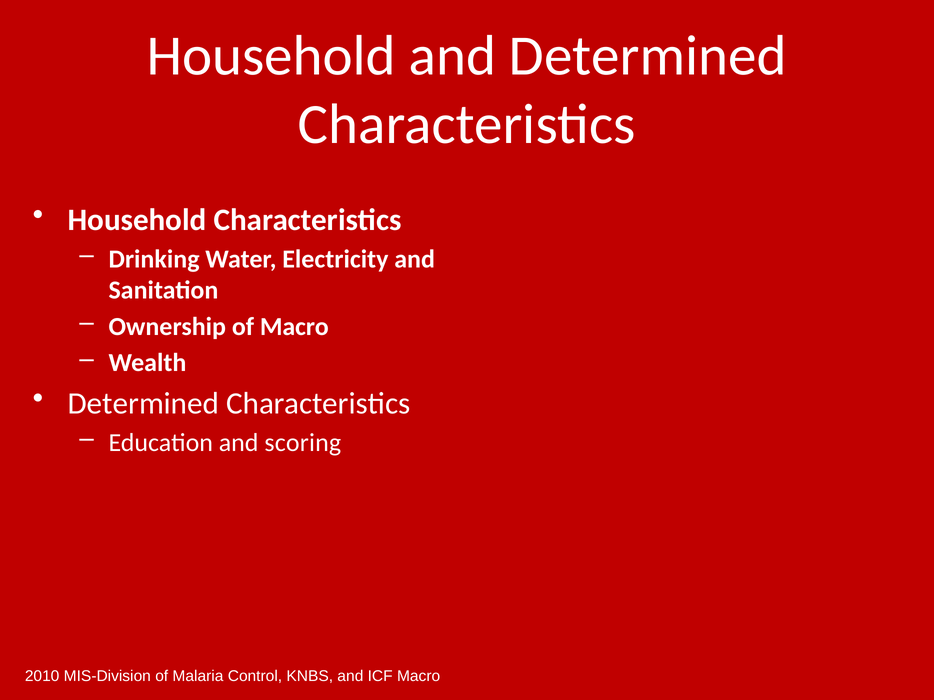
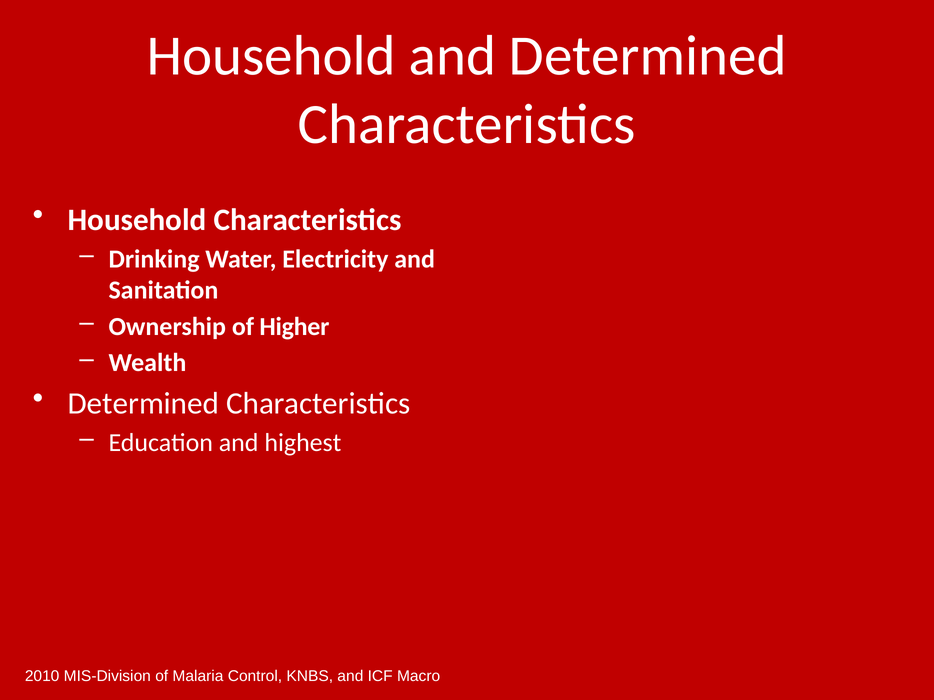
of Macro: Macro -> Higher
scoring: scoring -> highest
